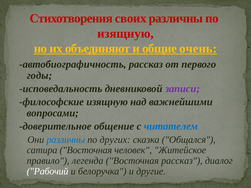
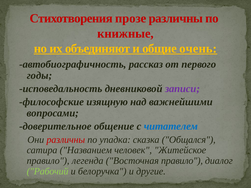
своих: своих -> прозе
изящную at (125, 34): изящную -> книжные
различны at (66, 140) colour: blue -> red
других: других -> упадка
сатира Восточная: Восточная -> Названием
Восточная рассказ: рассказ -> правило
Рабочий colour: white -> light green
